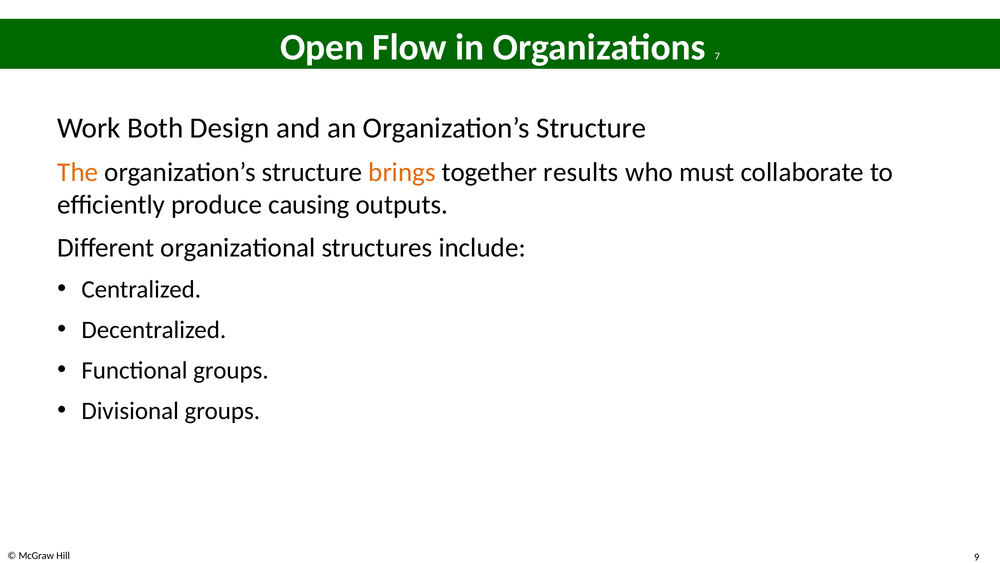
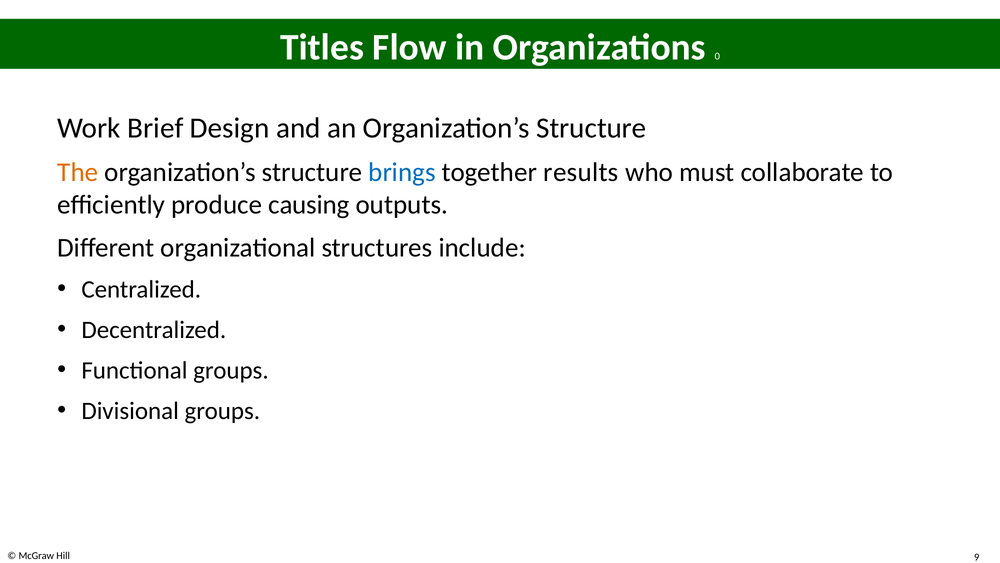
Open: Open -> Titles
7: 7 -> 0
Both: Both -> Brief
brings colour: orange -> blue
